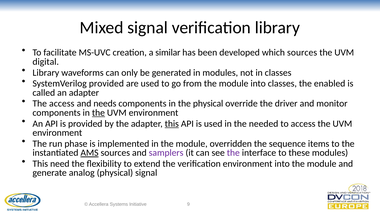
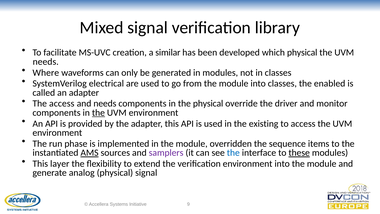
which sources: sources -> physical
digital at (46, 62): digital -> needs
Library at (46, 73): Library -> Where
SystemVerilog provided: provided -> electrical
this at (172, 123) underline: present -> none
needed: needed -> existing
the at (233, 153) colour: purple -> blue
these underline: none -> present
need: need -> layer
